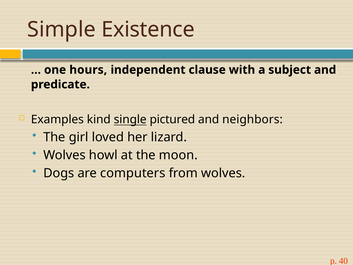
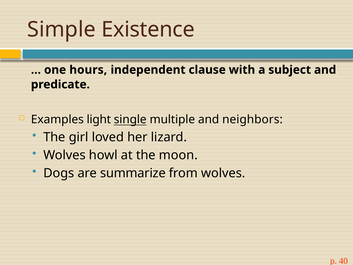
kind: kind -> light
pictured: pictured -> multiple
computers: computers -> summarize
